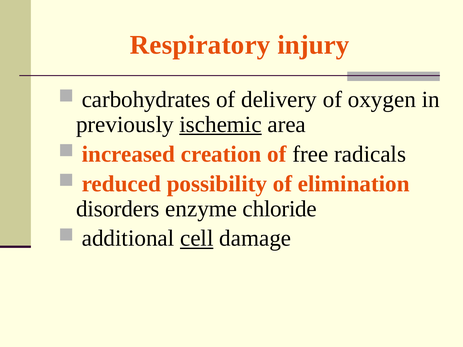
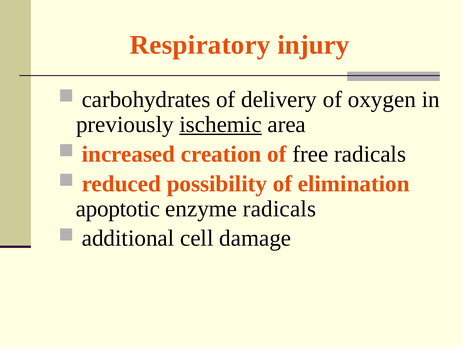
disorders: disorders -> apoptotic
enzyme chloride: chloride -> radicals
cell underline: present -> none
